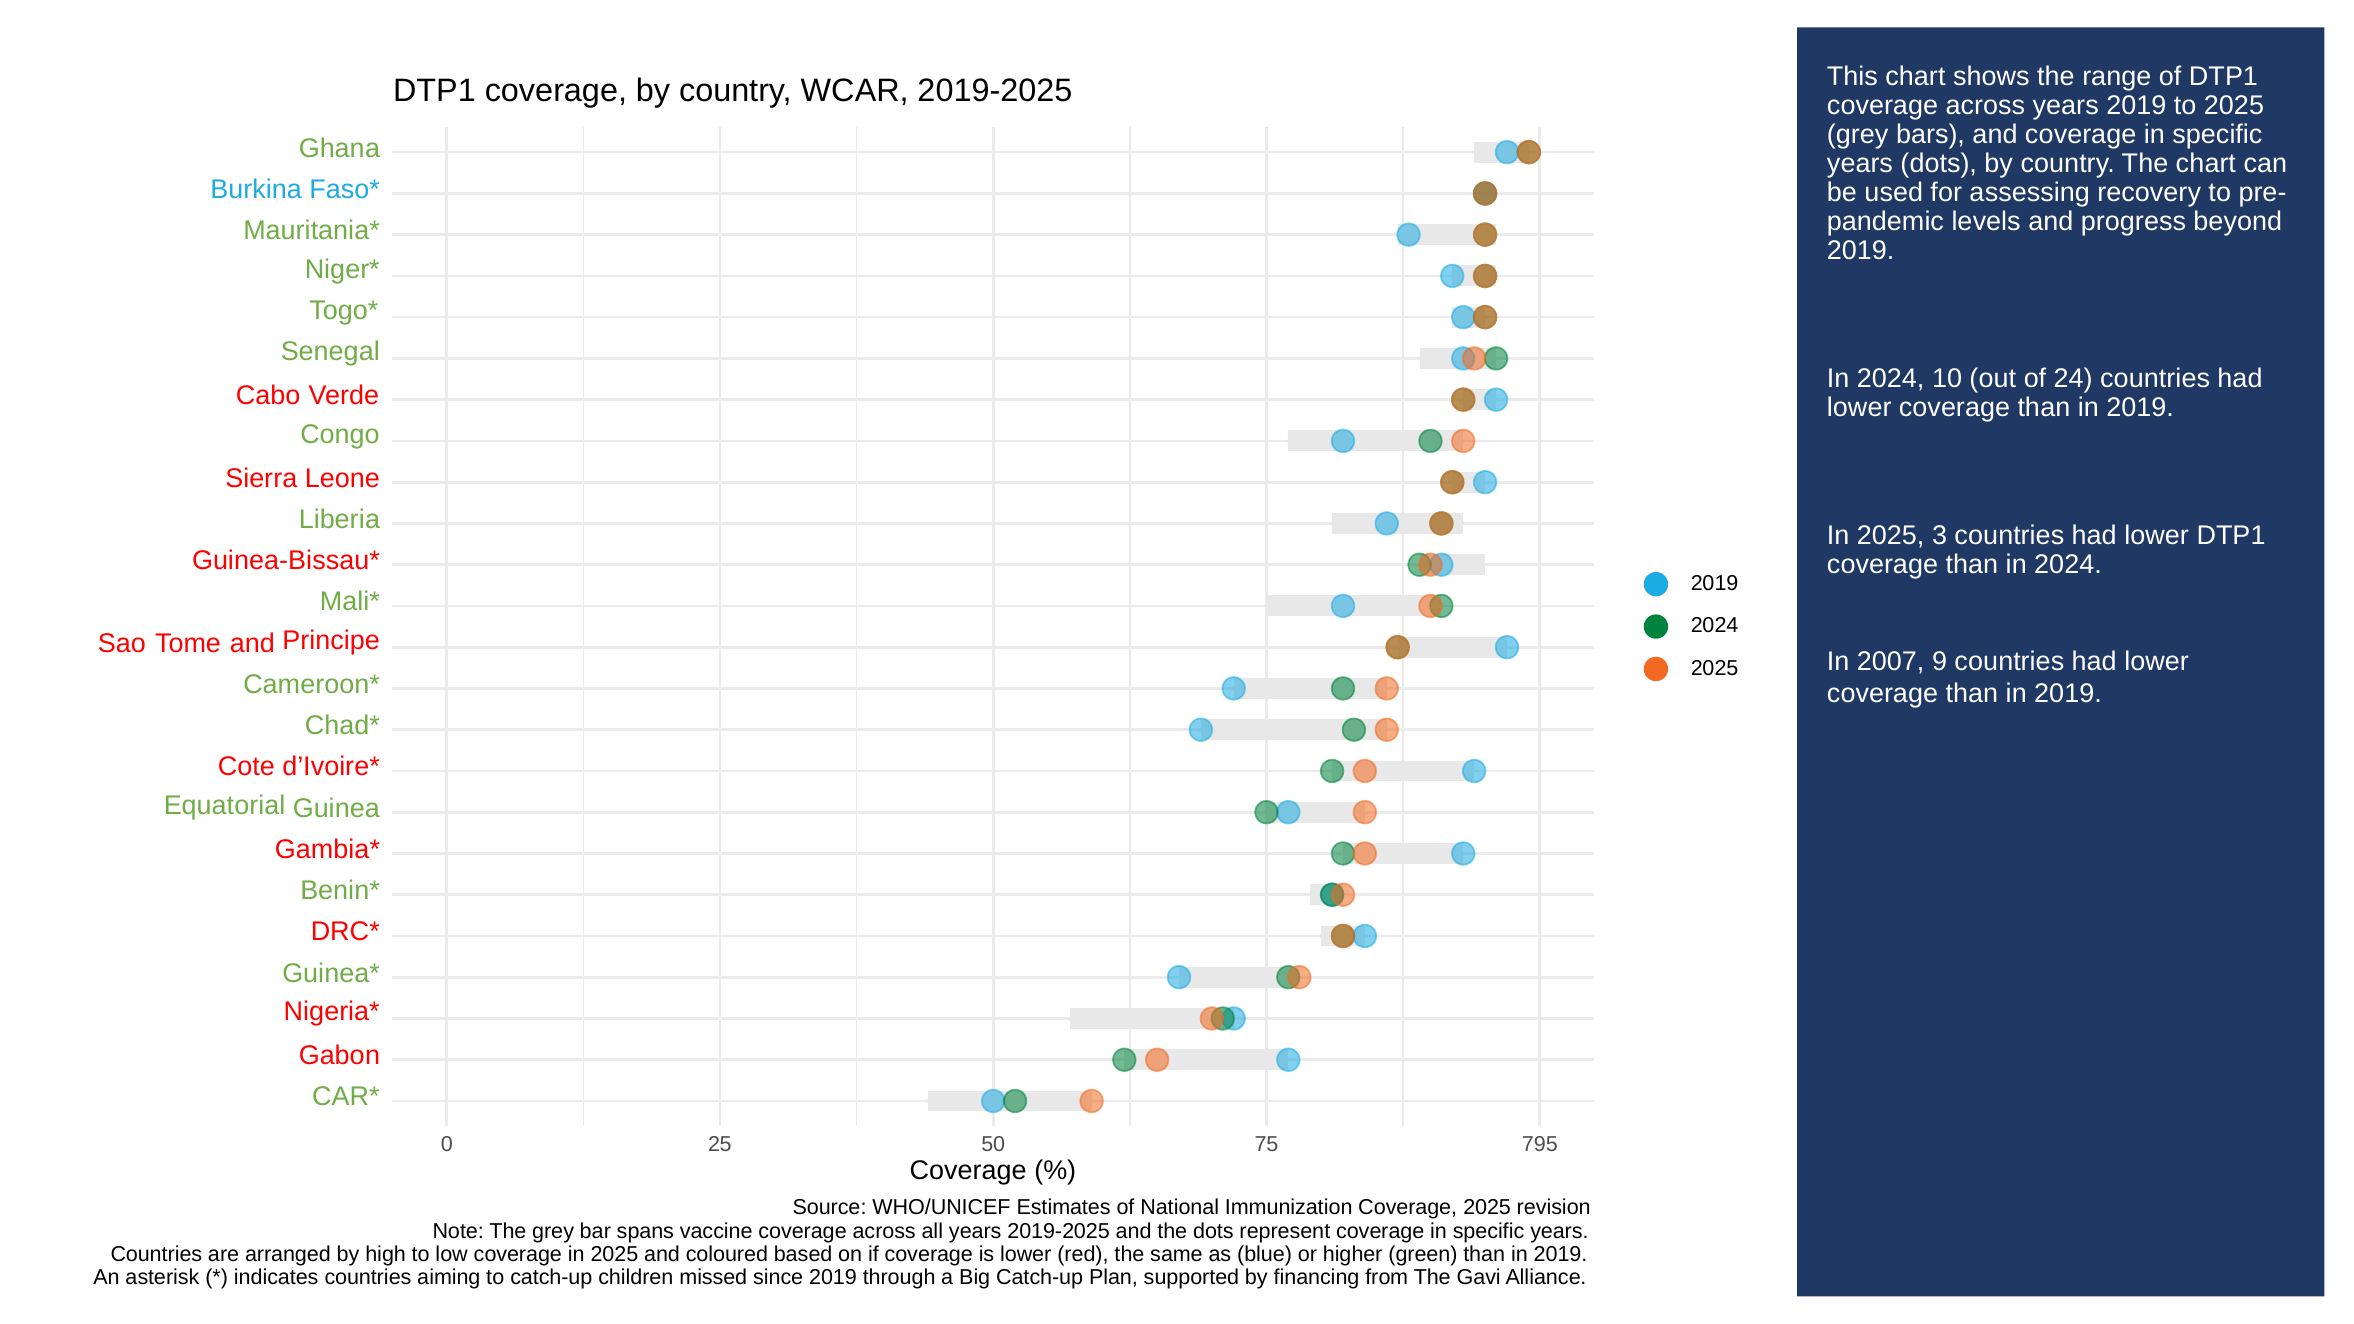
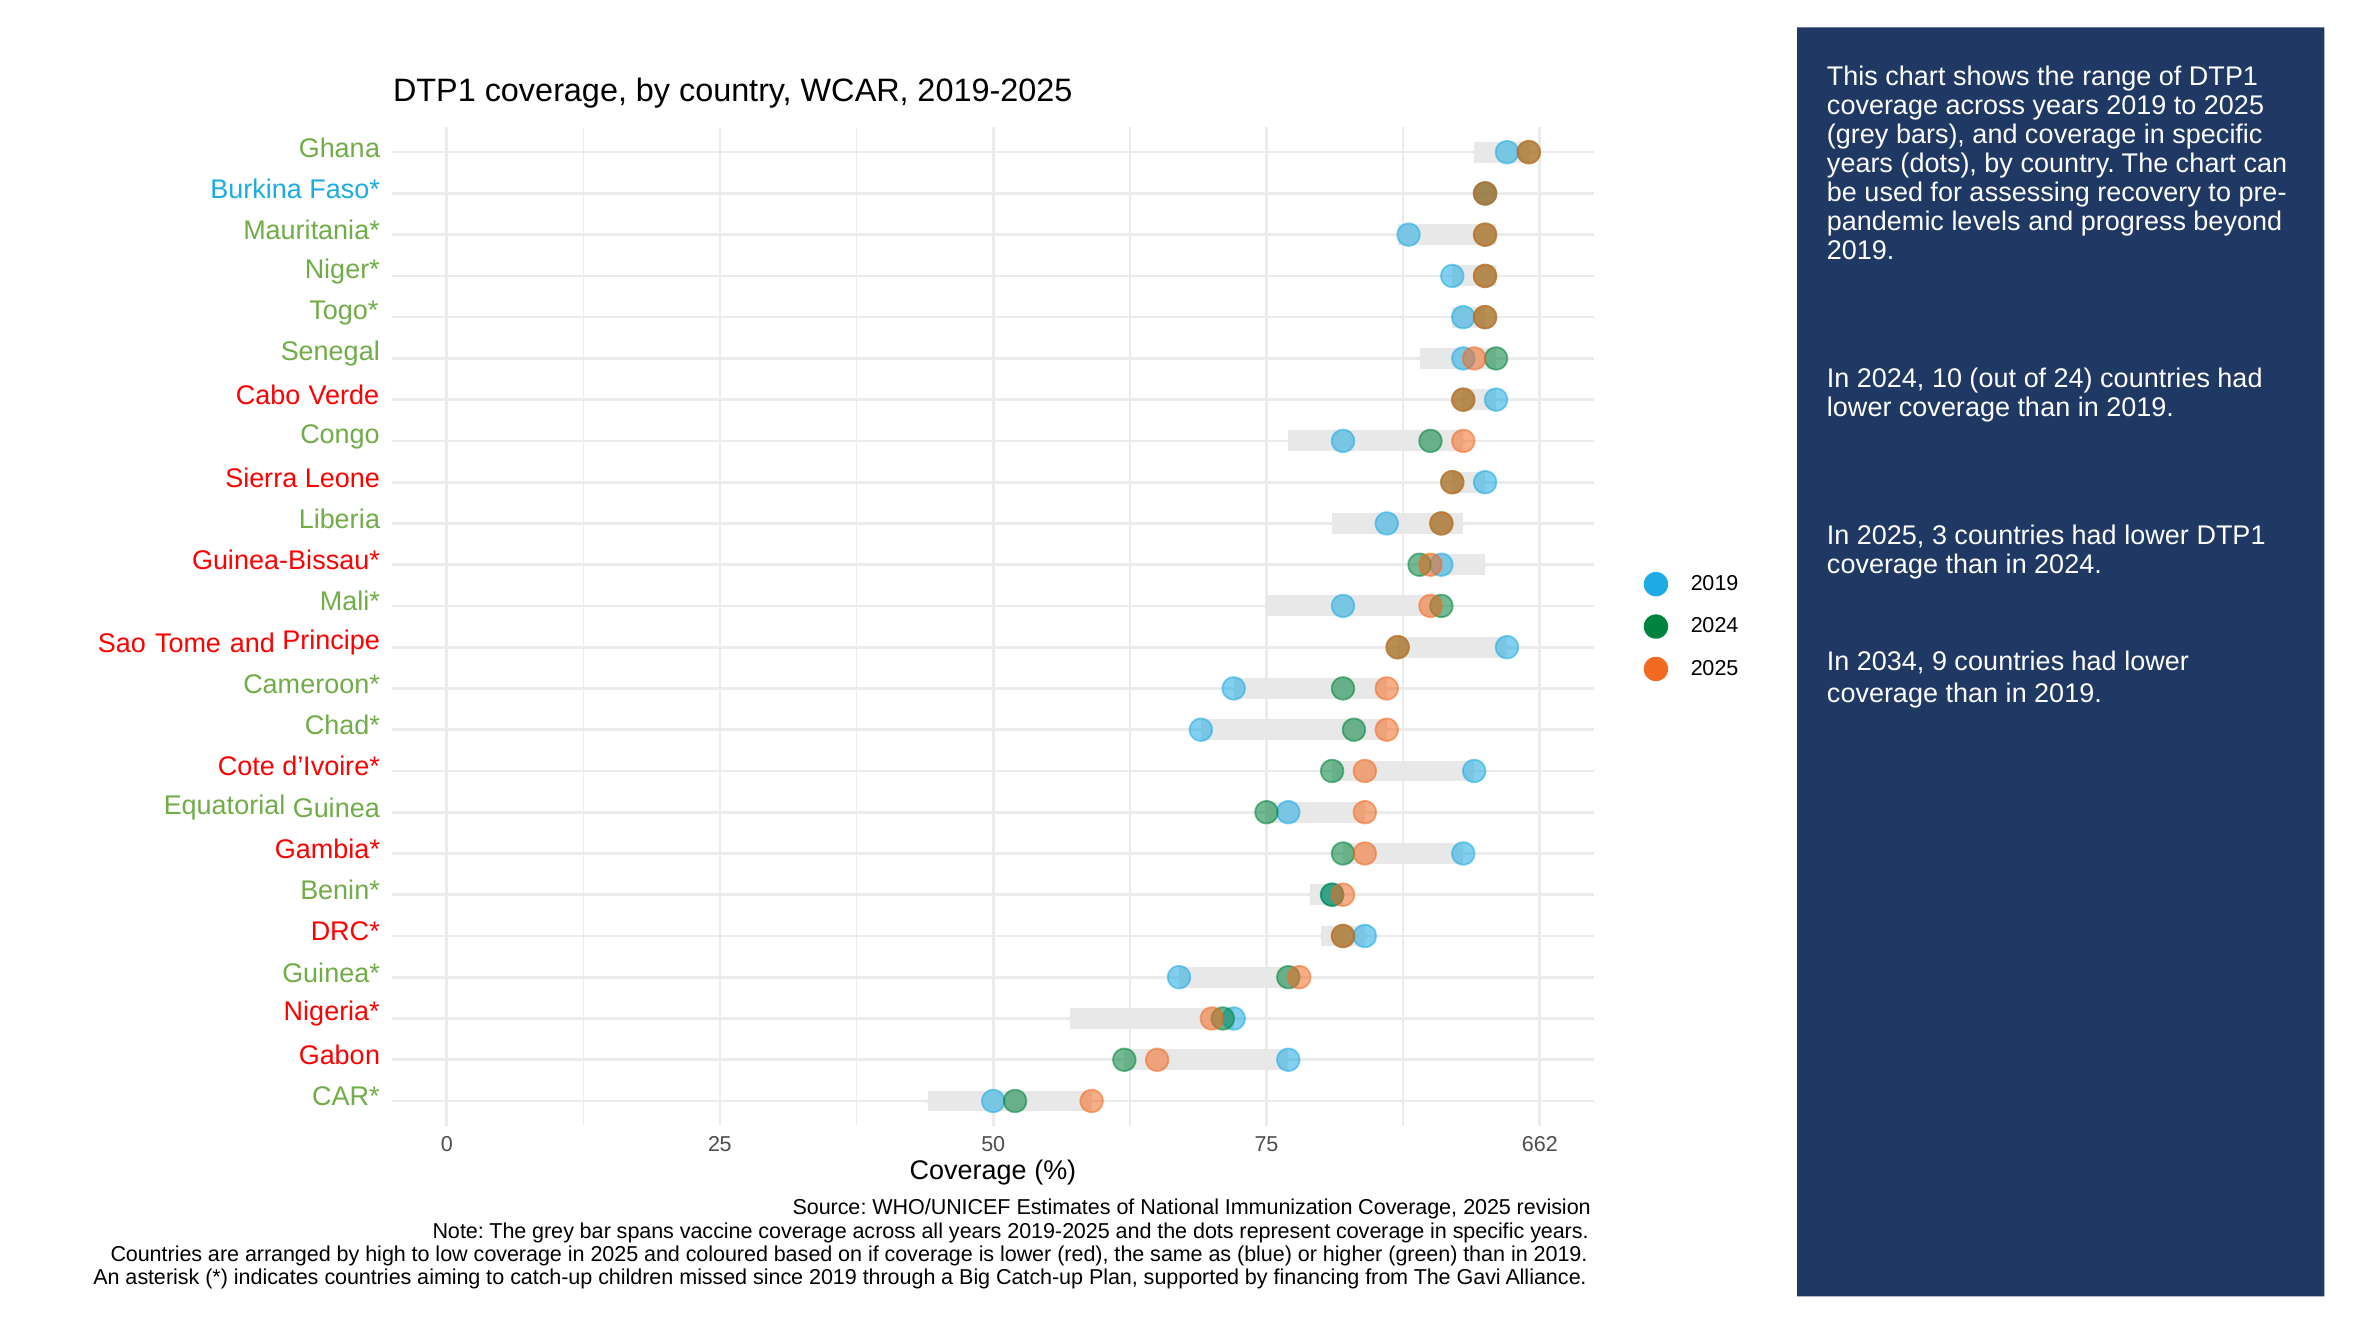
2007: 2007 -> 2034
795: 795 -> 662
